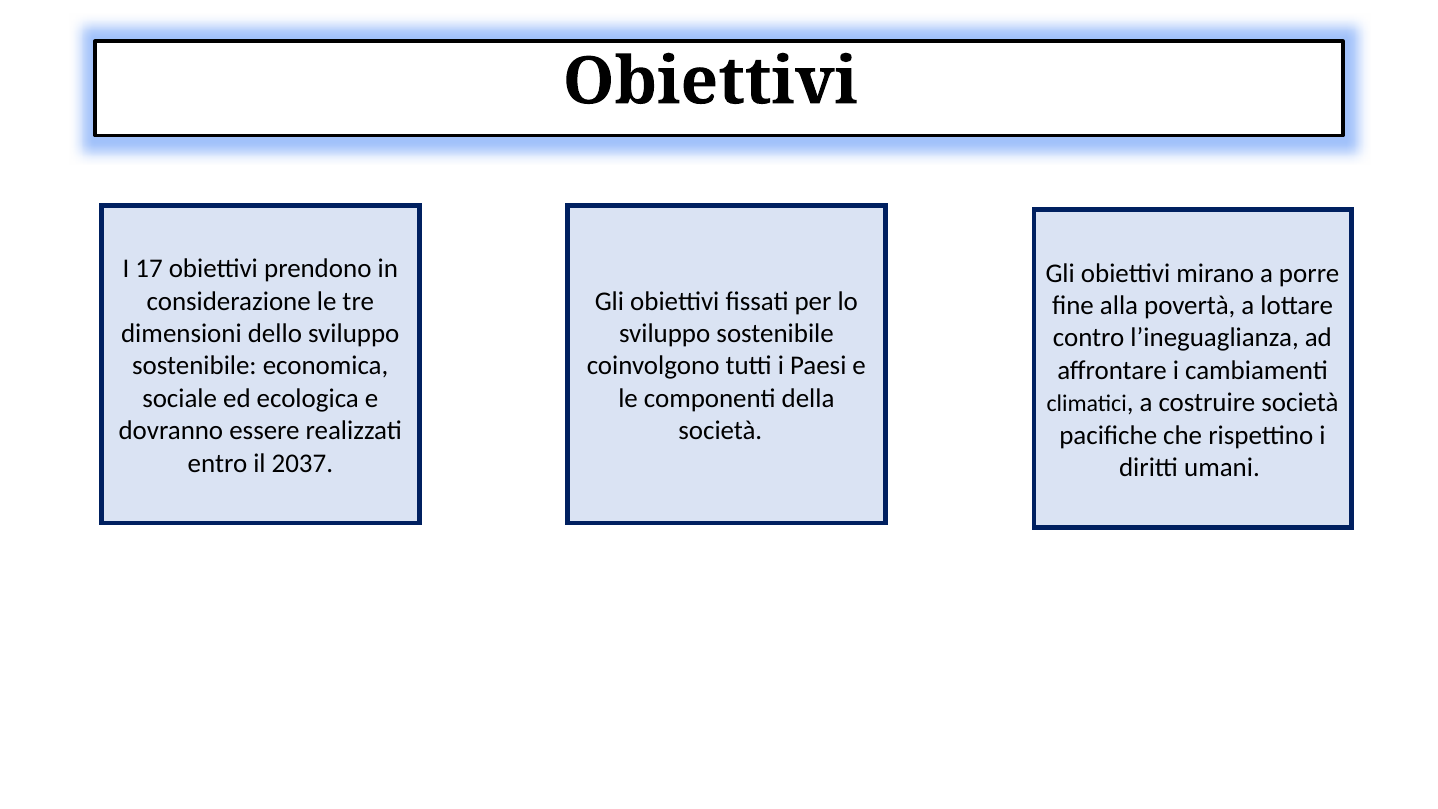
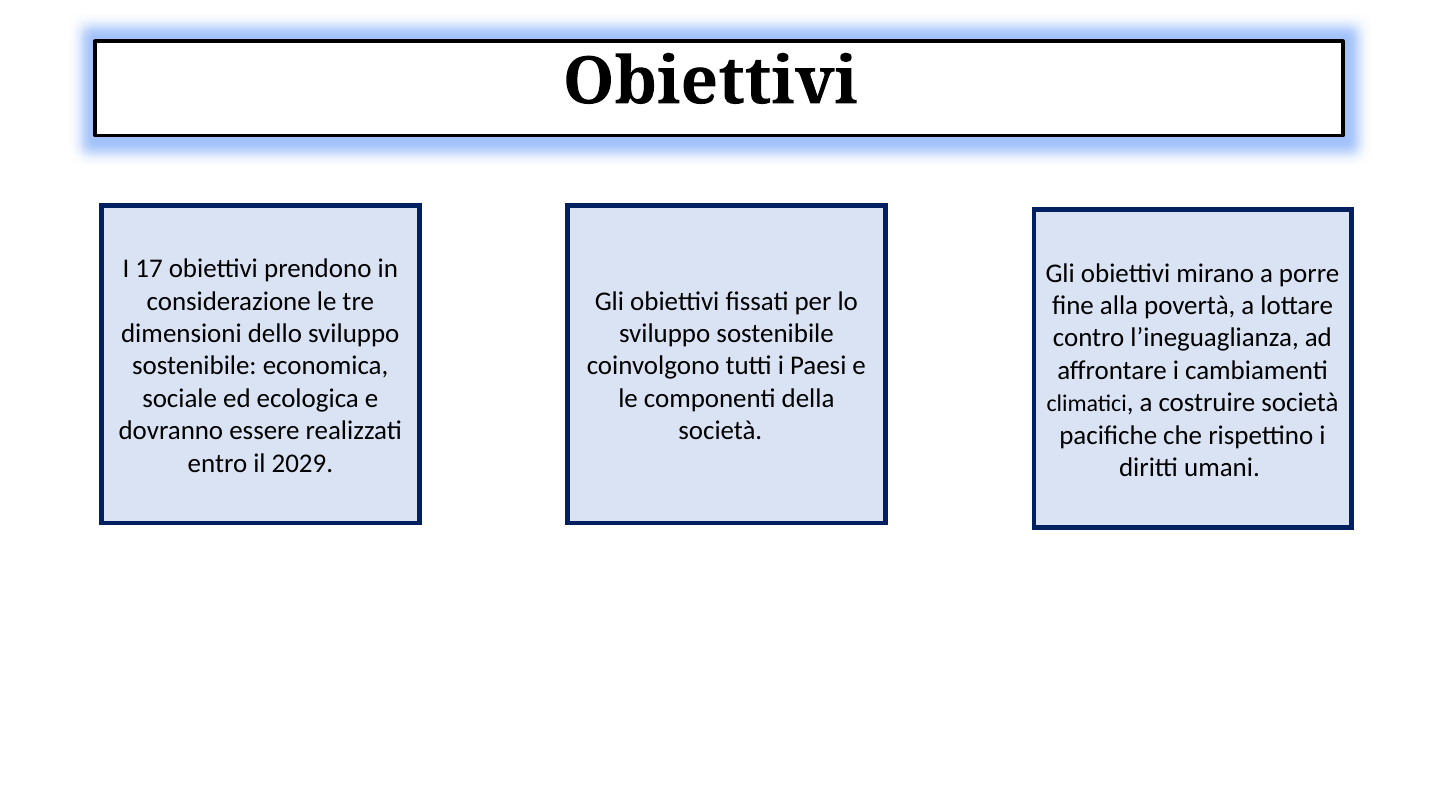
2037: 2037 -> 2029
